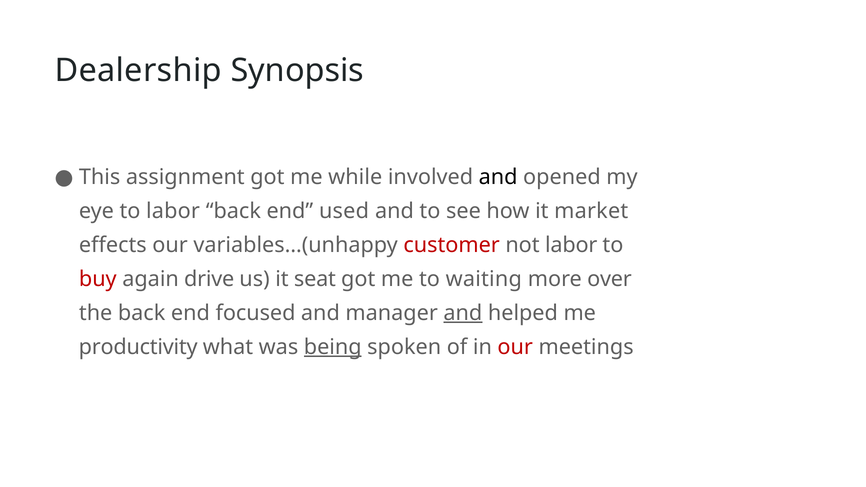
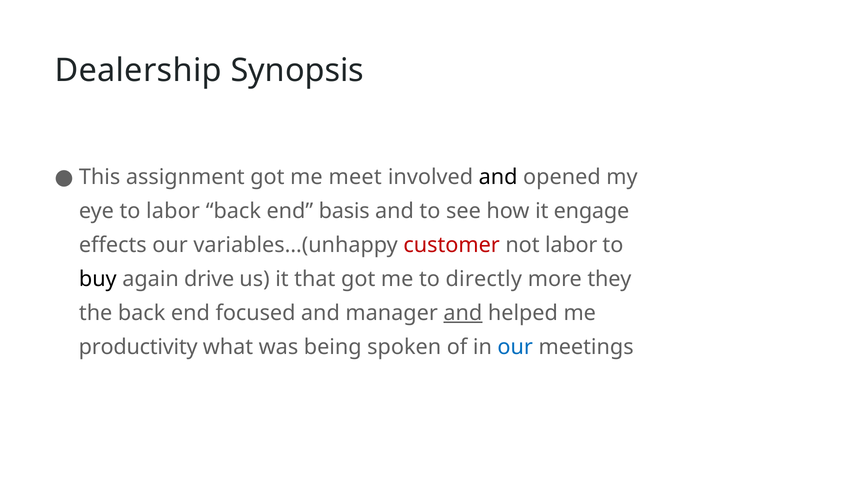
while: while -> meet
used: used -> basis
market: market -> engage
buy colour: red -> black
seat: seat -> that
waiting: waiting -> directly
over: over -> they
being underline: present -> none
our at (515, 347) colour: red -> blue
